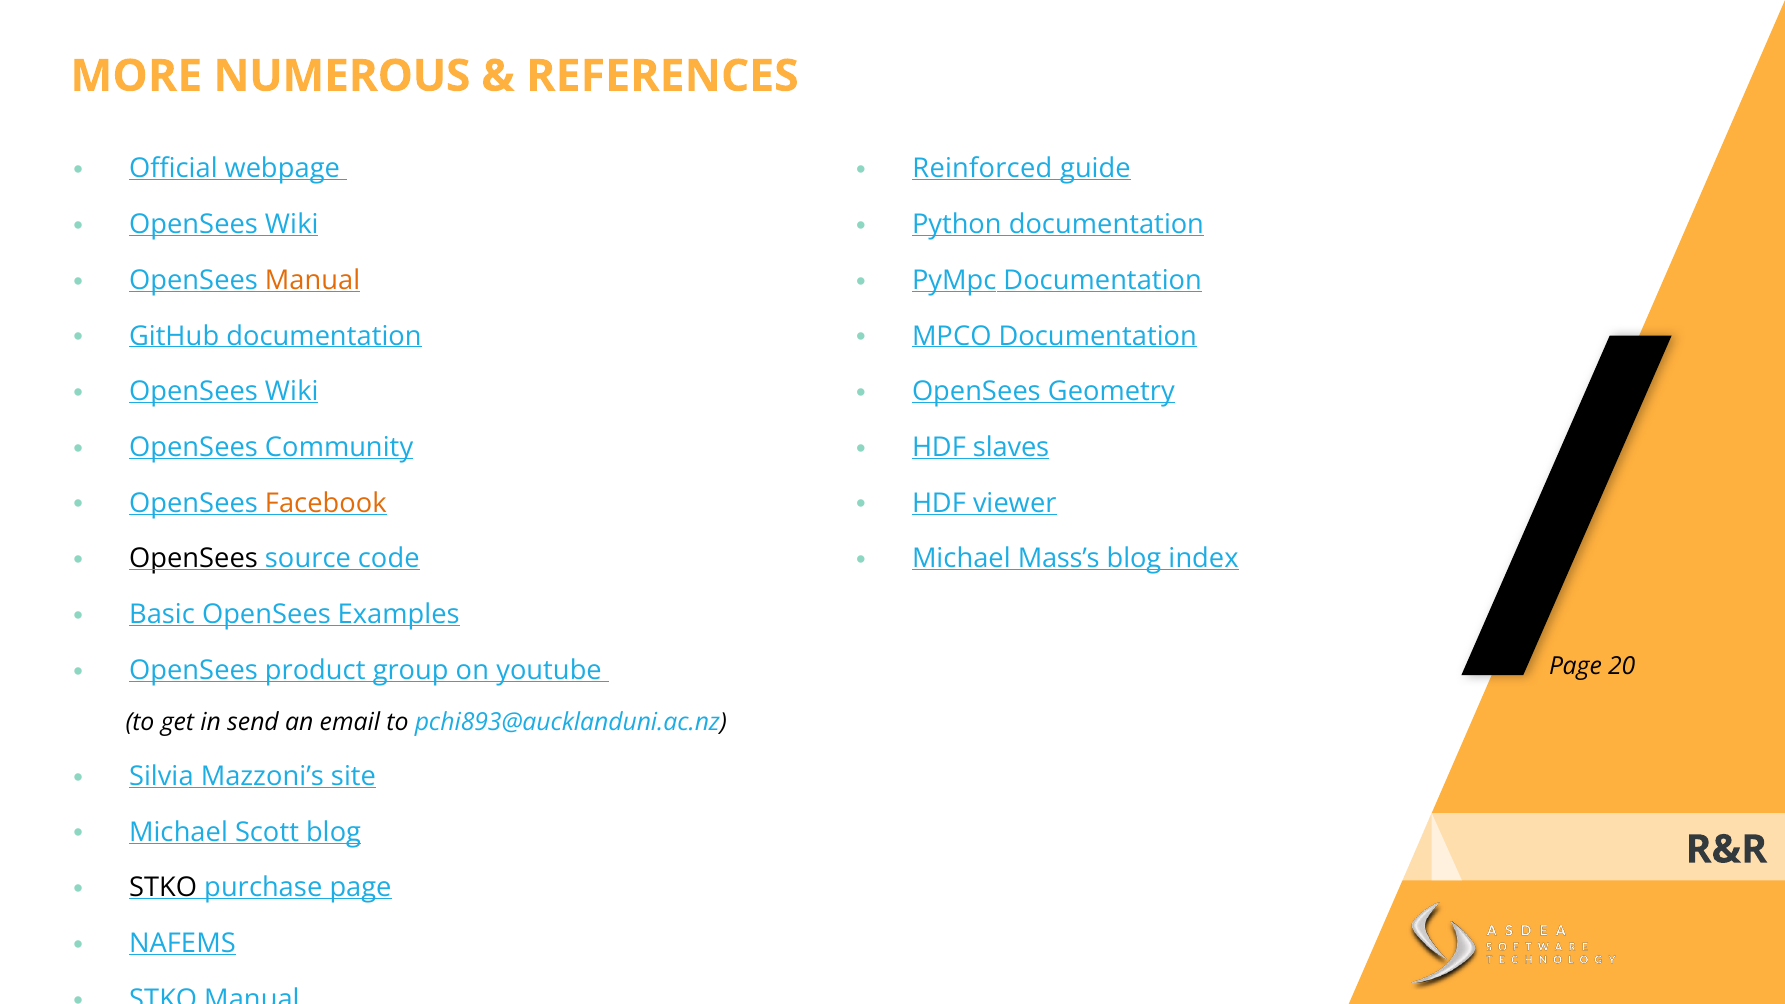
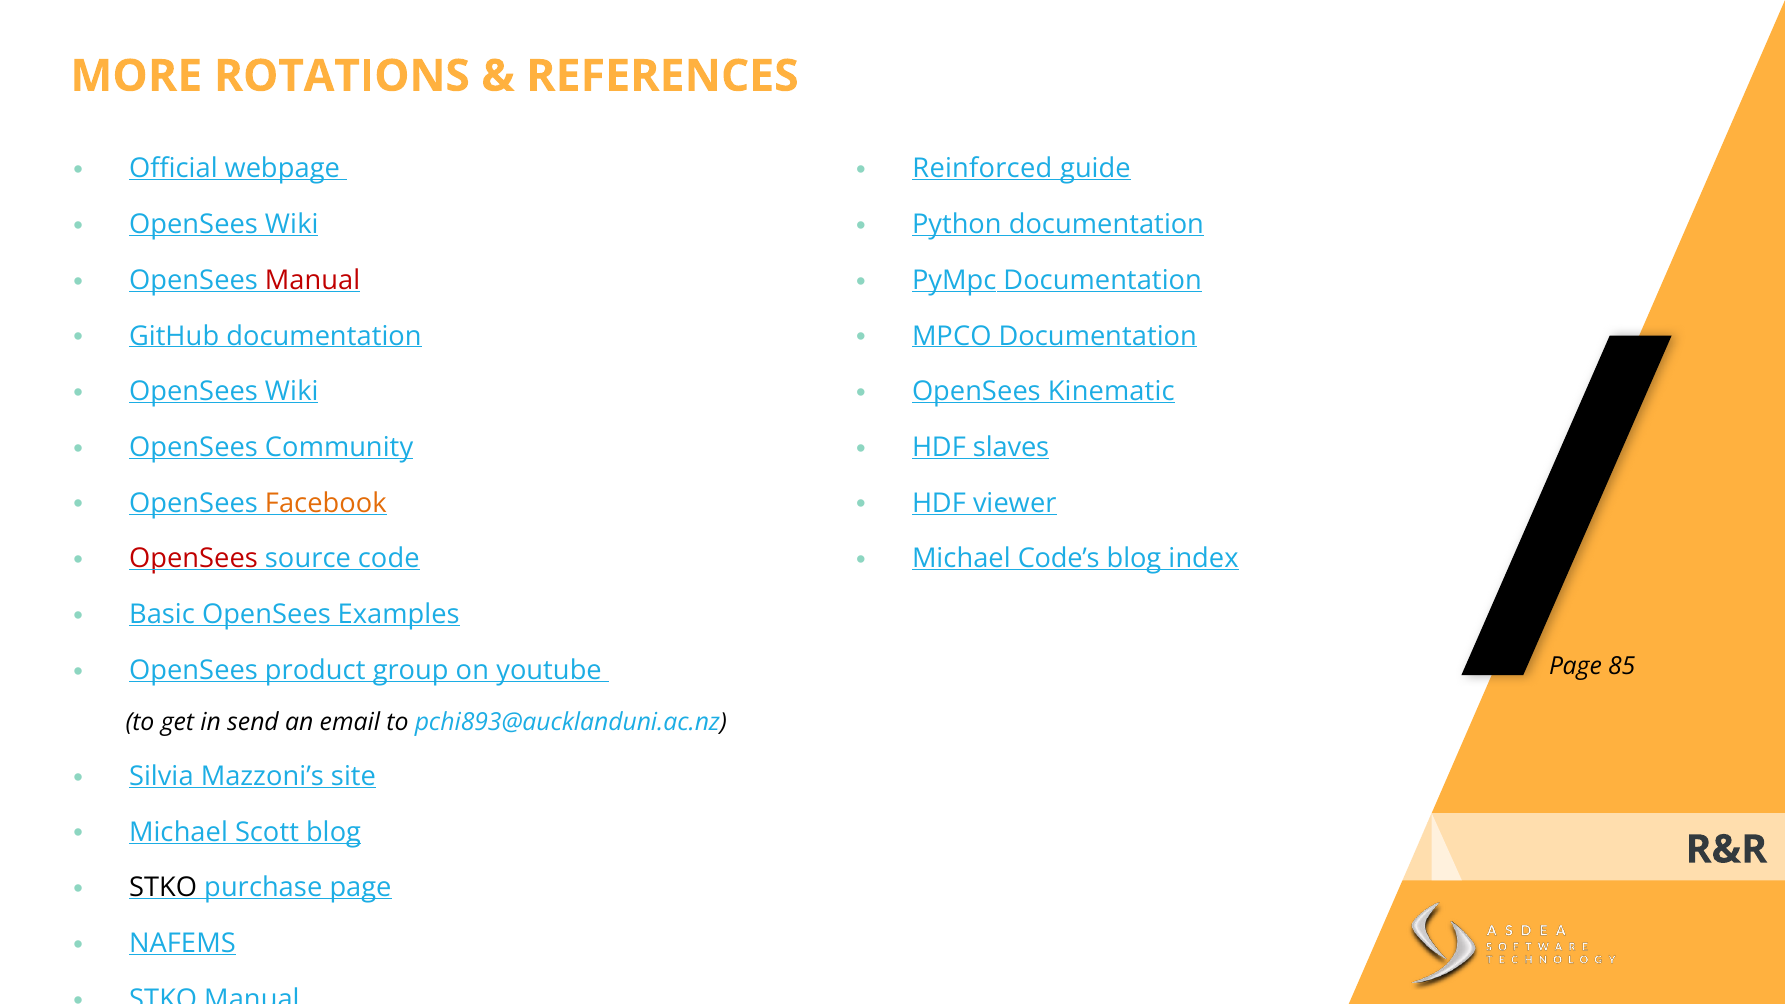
NUMEROUS: NUMEROUS -> ROTATIONS
Manual at (313, 280) colour: orange -> red
Geometry: Geometry -> Kinematic
OpenSees at (194, 559) colour: black -> red
Mass’s: Mass’s -> Code’s
20: 20 -> 85
